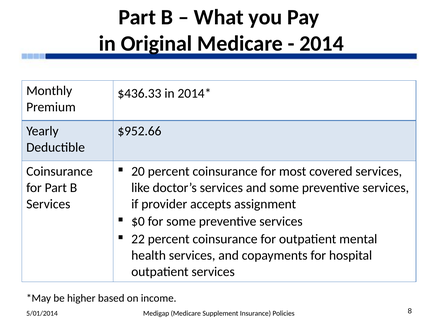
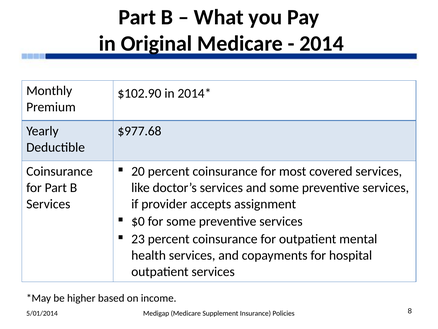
$436.33: $436.33 -> $102.90
$952.66: $952.66 -> $977.68
22: 22 -> 23
